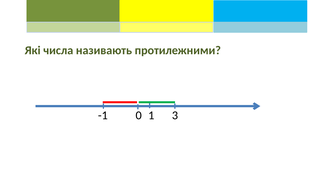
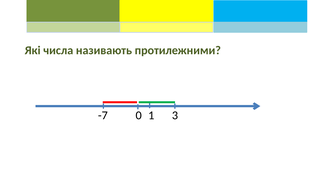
-1: -1 -> -7
